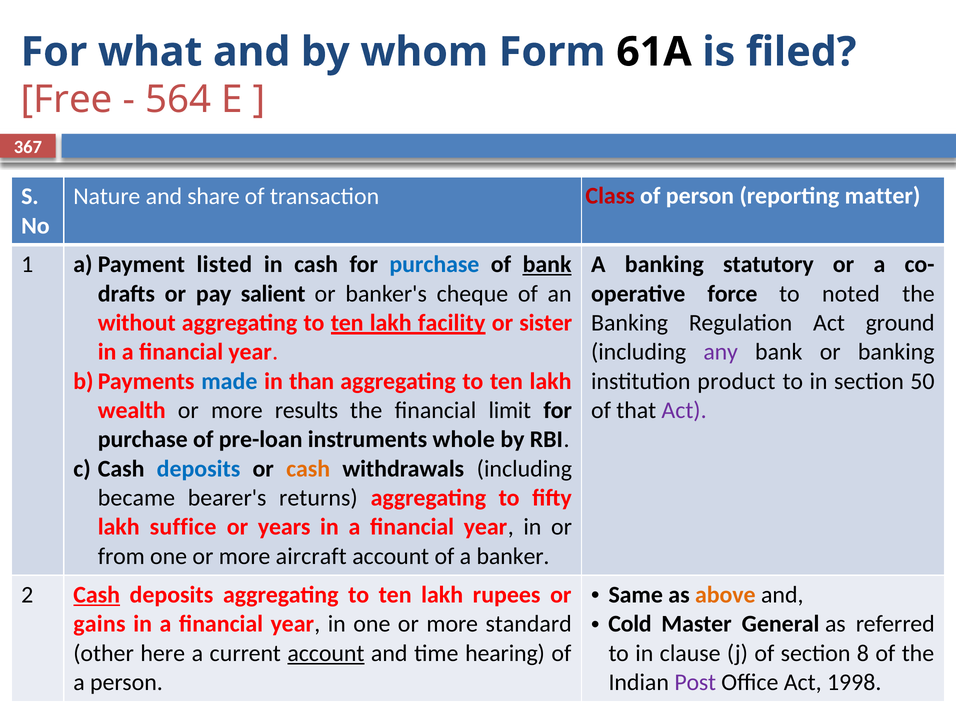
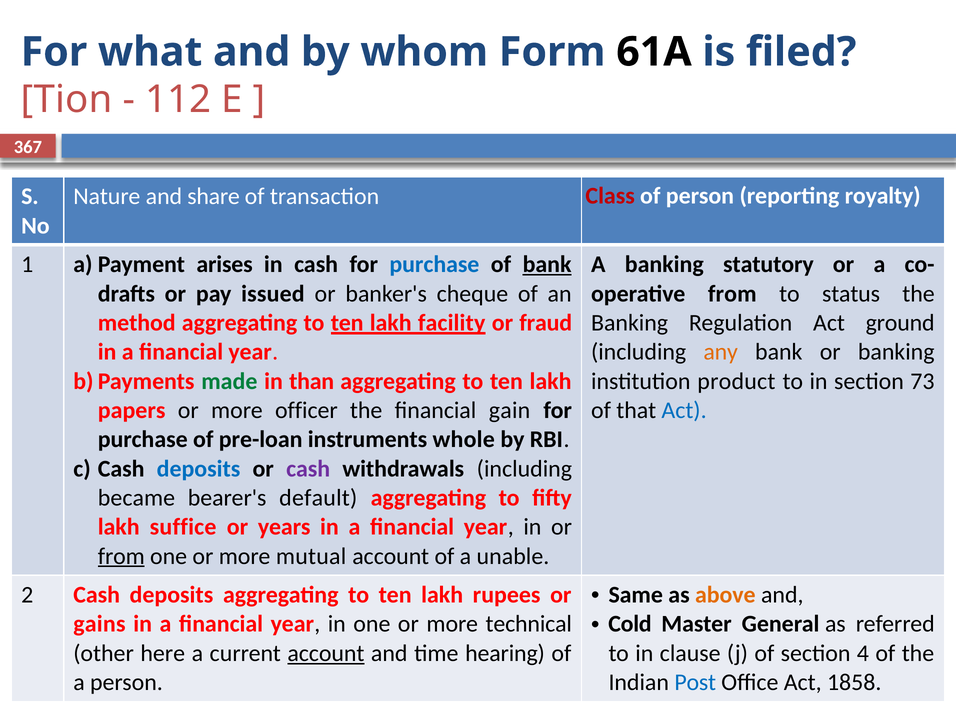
Free: Free -> Tion
564: 564 -> 112
matter: matter -> royalty
listed: listed -> arises
salient: salient -> issued
force at (732, 294): force -> from
noted: noted -> status
without: without -> method
sister: sister -> fraud
any colour: purple -> orange
made colour: blue -> green
50: 50 -> 73
wealth: wealth -> papers
results: results -> officer
limit: limit -> gain
Act at (684, 410) colour: purple -> blue
cash at (308, 469) colour: orange -> purple
returns: returns -> default
from at (121, 556) underline: none -> present
aircraft: aircraft -> mutual
banker: banker -> unable
Cash at (97, 595) underline: present -> none
standard: standard -> technical
8: 8 -> 4
Post colour: purple -> blue
1998: 1998 -> 1858
